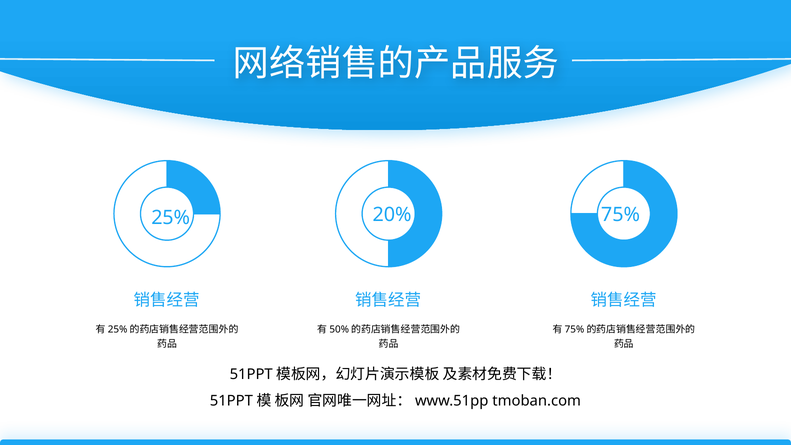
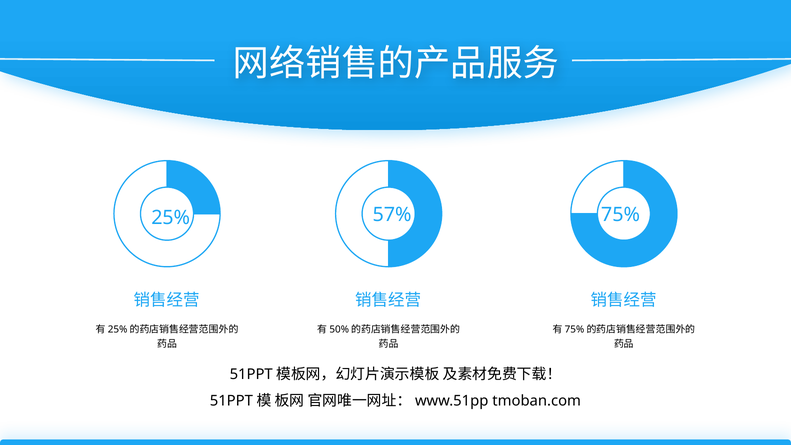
20%: 20% -> 57%
